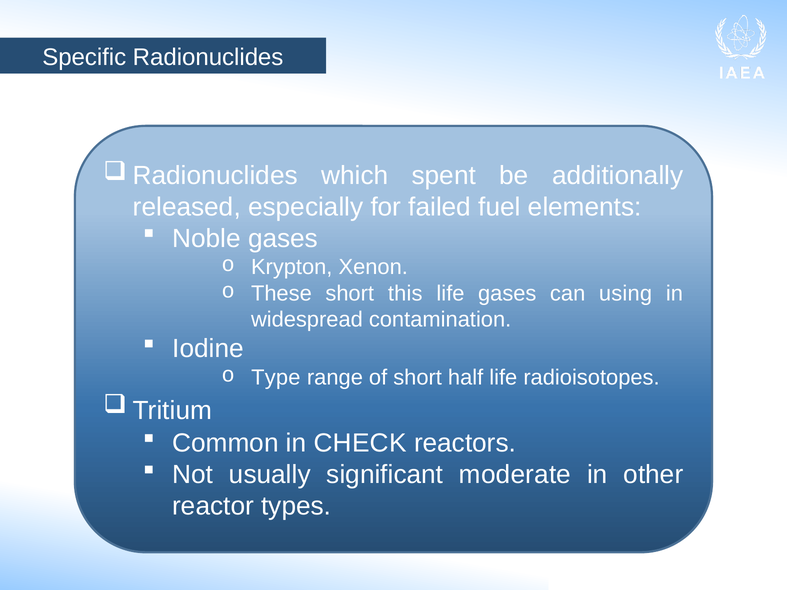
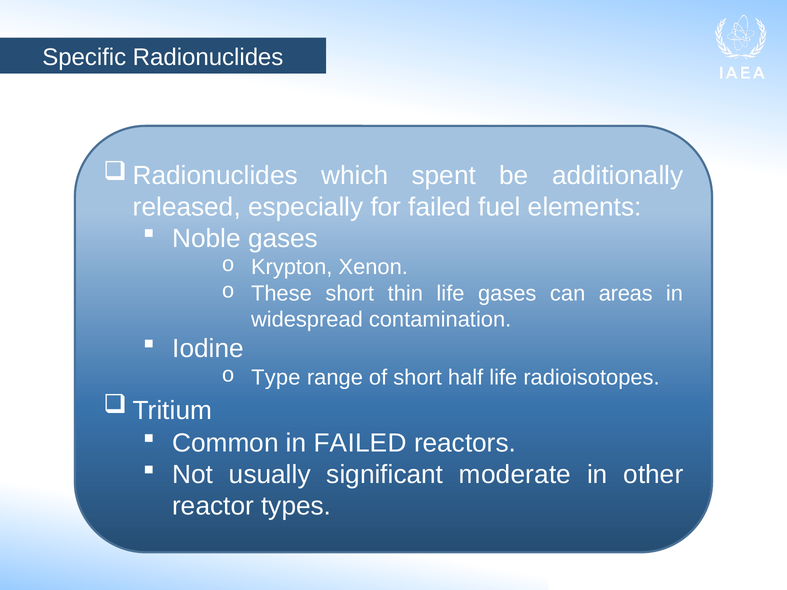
this: this -> thin
using: using -> areas
in CHECK: CHECK -> FAILED
